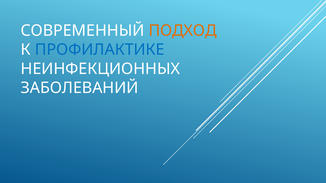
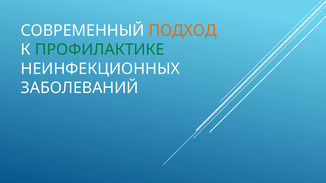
ПРОФИЛАКТИКЕ colour: blue -> green
